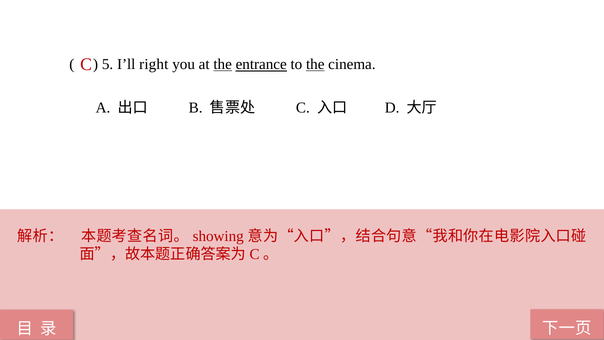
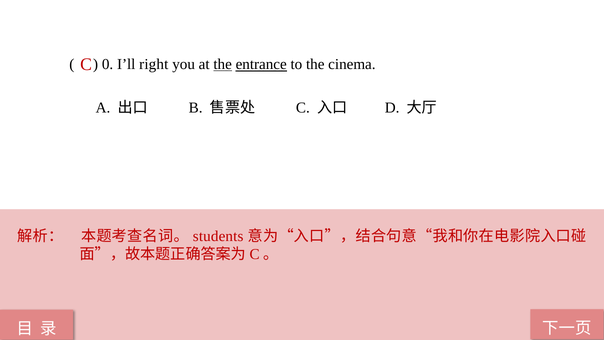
5: 5 -> 0
the at (315, 64) underline: present -> none
showing: showing -> students
